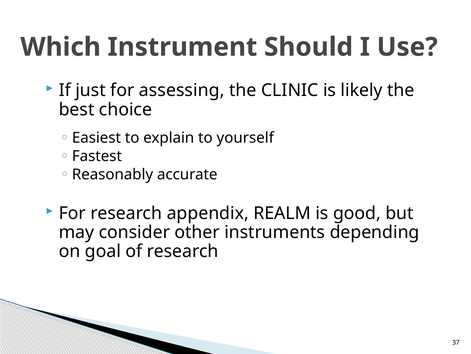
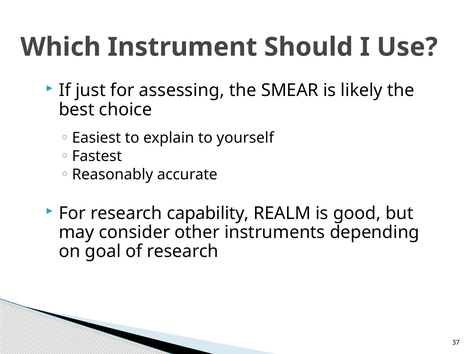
CLINIC: CLINIC -> SMEAR
appendix: appendix -> capability
